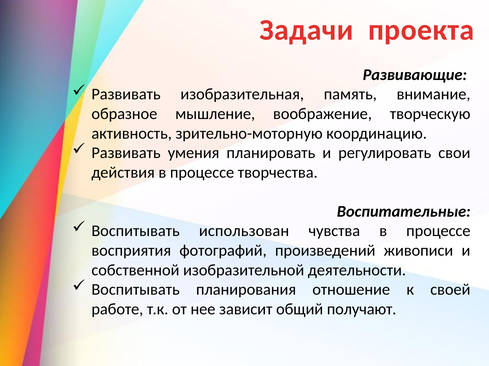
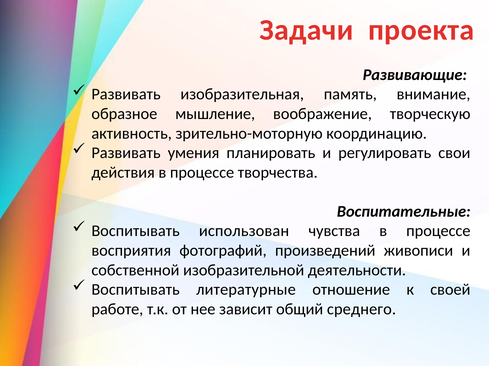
планирования: планирования -> литературные
получают: получают -> среднего
